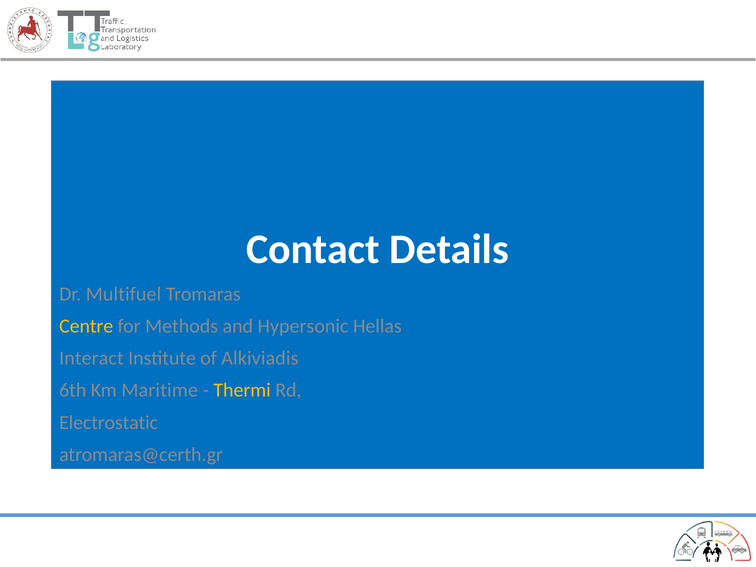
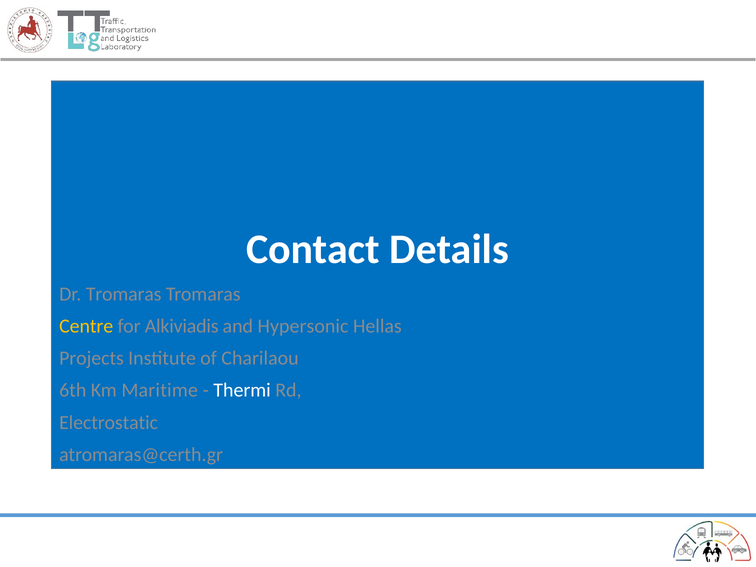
Dr Multifuel: Multifuel -> Tromaras
Methods: Methods -> Alkiviadis
Interact: Interact -> Projects
Alkiviadis: Alkiviadis -> Charilaou
Thermi colour: yellow -> white
